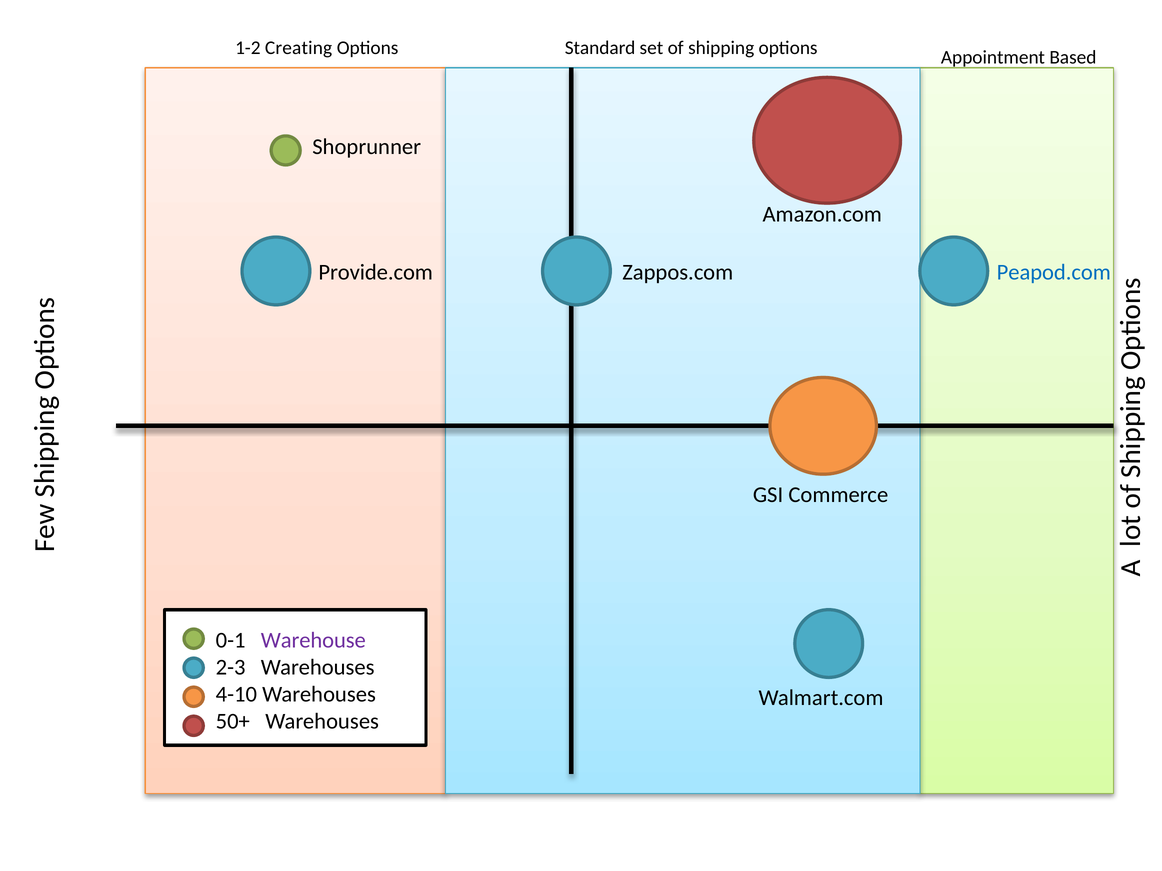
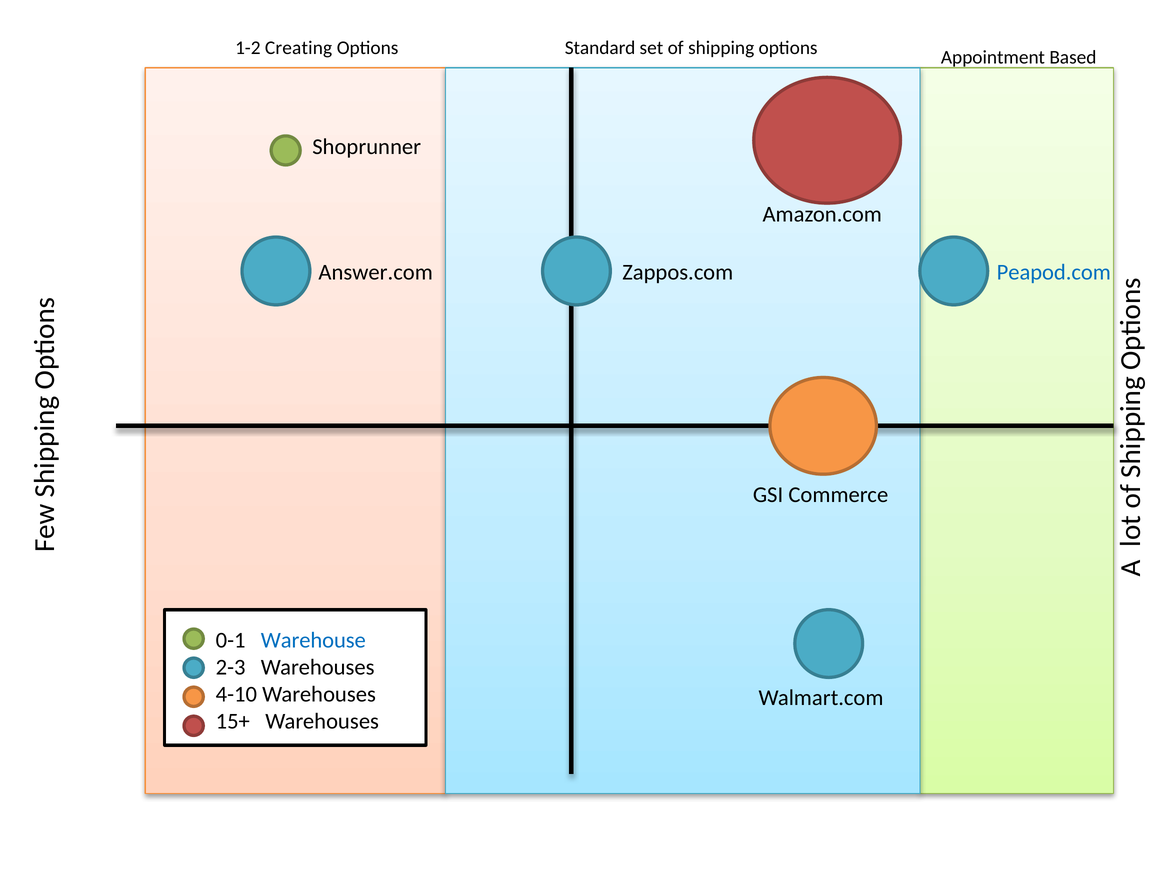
Provide.com: Provide.com -> Answer.com
Warehouse colour: purple -> blue
50+: 50+ -> 15+
